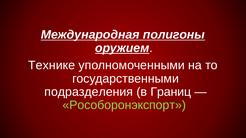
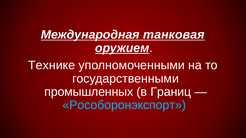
полигоны: полигоны -> танковая
подразделения: подразделения -> промышленных
Рособоронэкспорт colour: light green -> light blue
